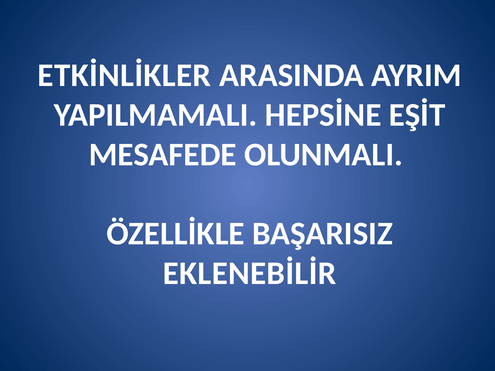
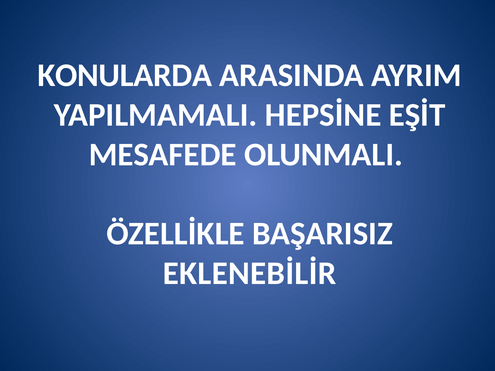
ETKİNLİKLER: ETKİNLİKLER -> KONULARDA
